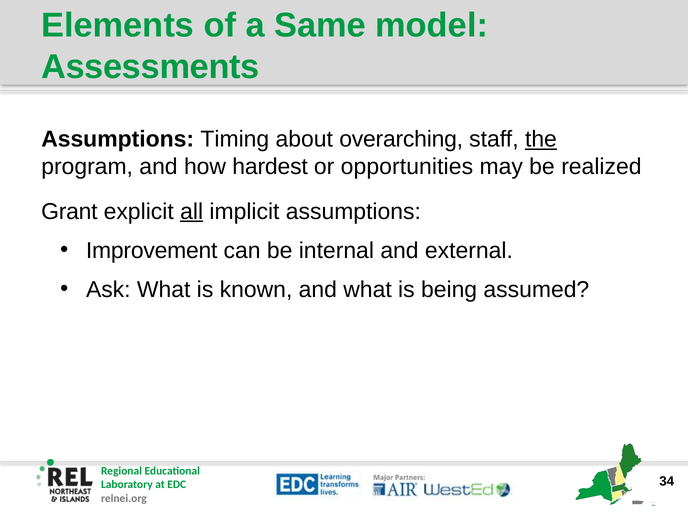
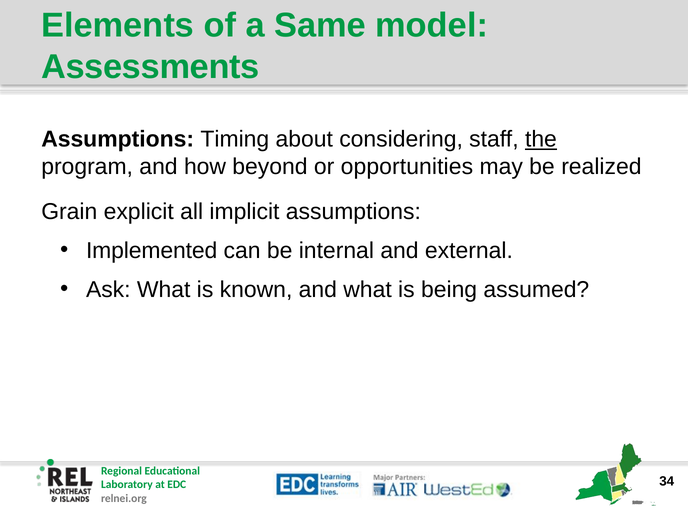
overarching: overarching -> considering
hardest: hardest -> beyond
Grant: Grant -> Grain
all underline: present -> none
Improvement: Improvement -> Implemented
